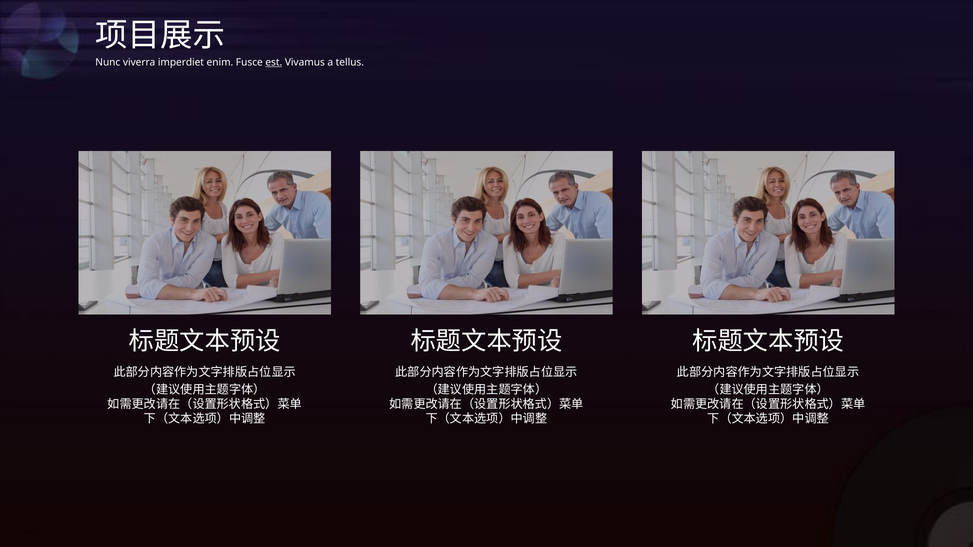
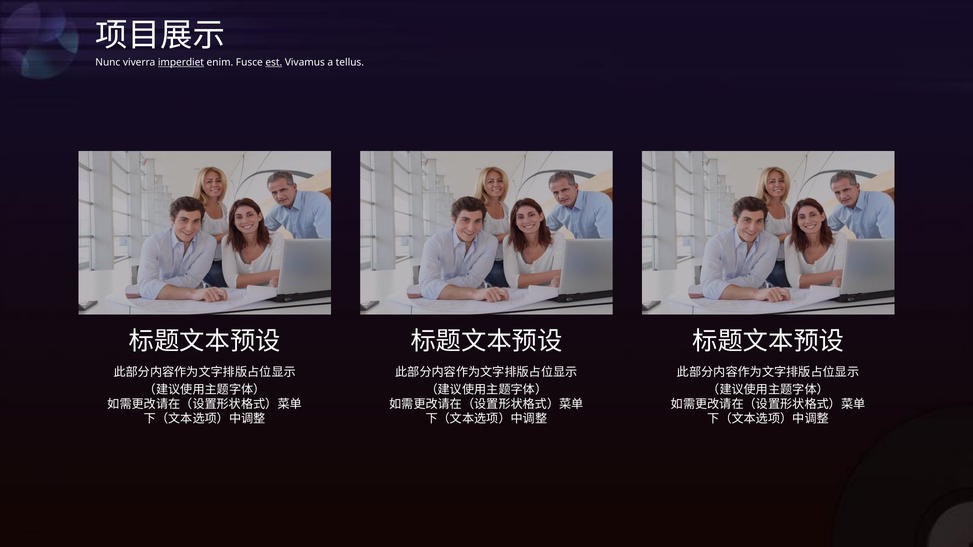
imperdiet underline: none -> present
